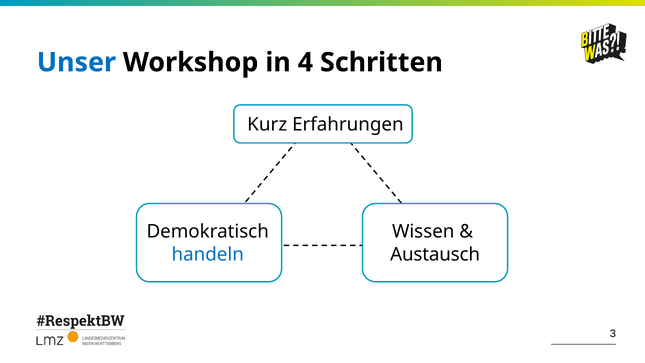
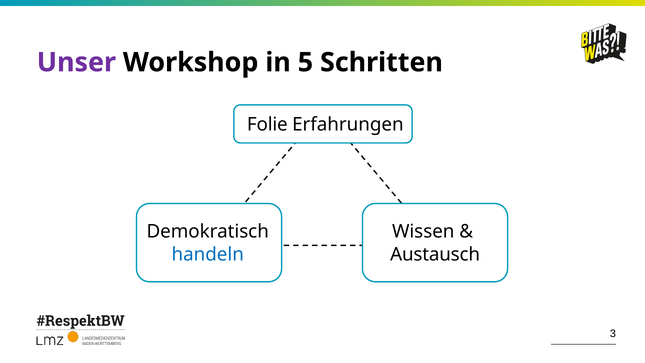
Unser colour: blue -> purple
4: 4 -> 5
Kurz: Kurz -> Folie
